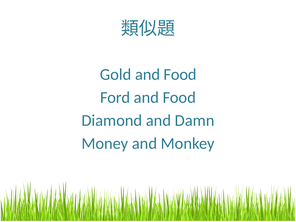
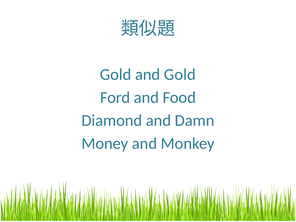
Gold and Food: Food -> Gold
